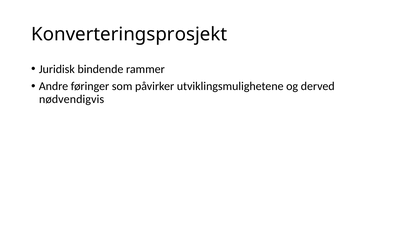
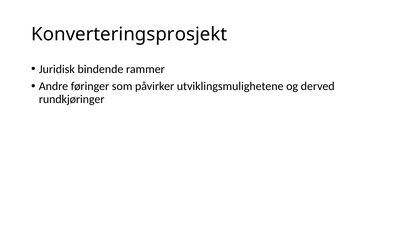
nødvendigvis: nødvendigvis -> rundkjøringer
